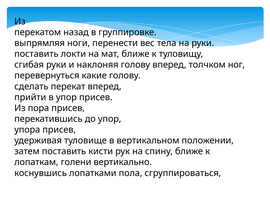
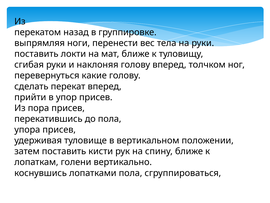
до упор: упор -> пола
